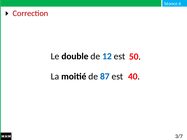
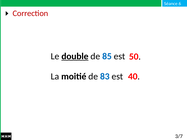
double underline: none -> present
12: 12 -> 85
87: 87 -> 83
